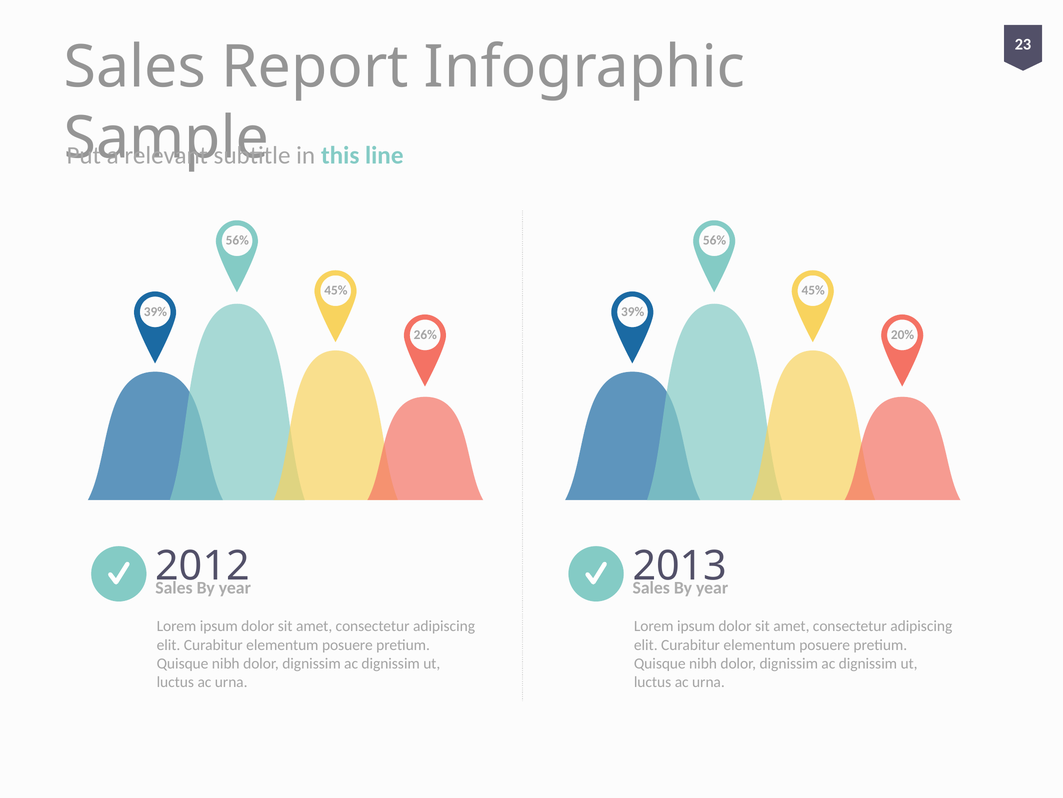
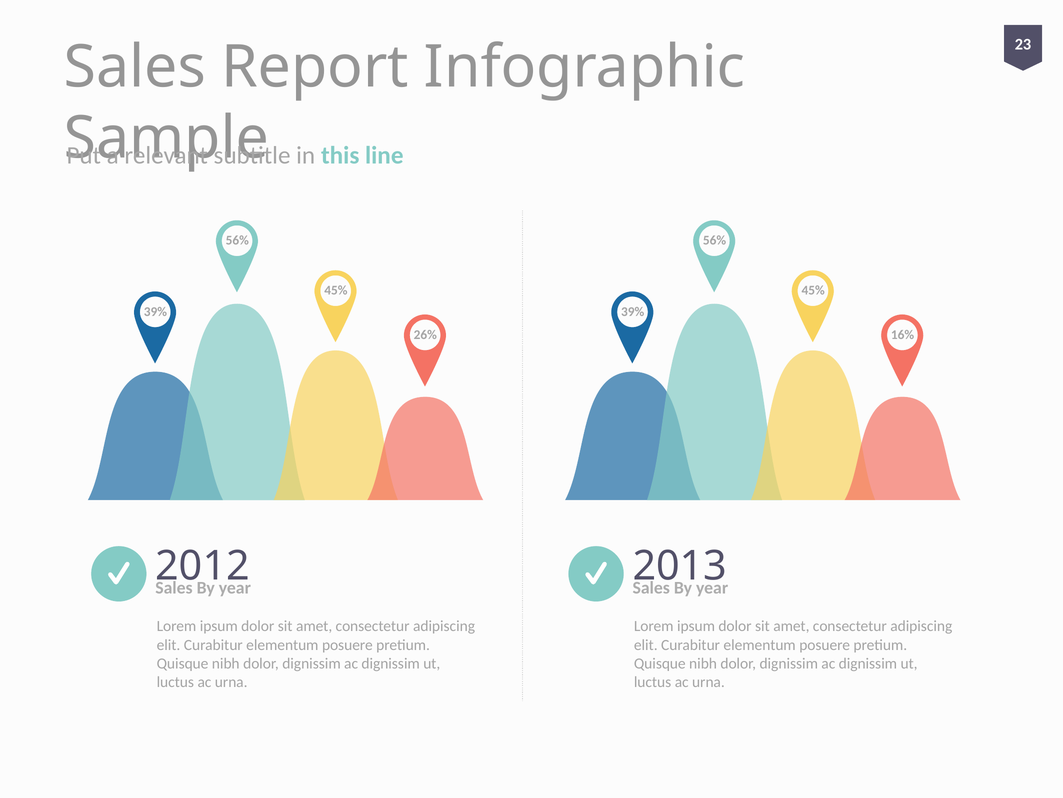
20%: 20% -> 16%
